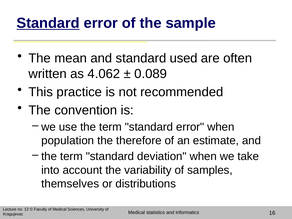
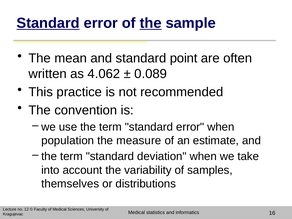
the at (151, 23) underline: none -> present
used: used -> point
therefore: therefore -> measure
